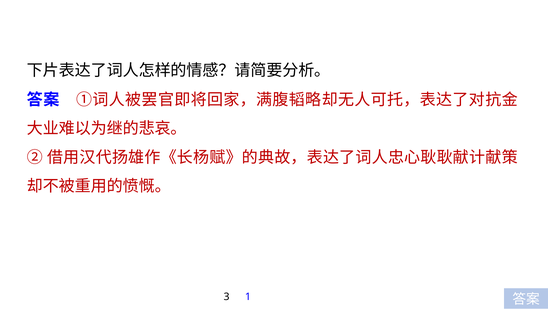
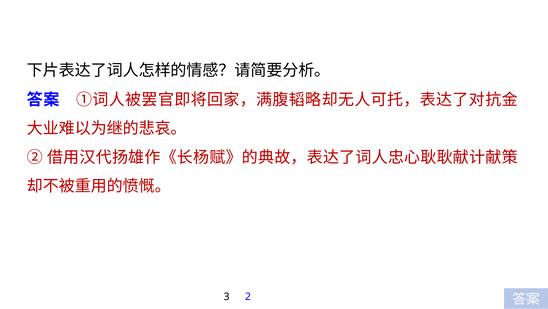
1: 1 -> 2
